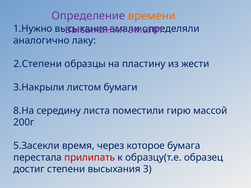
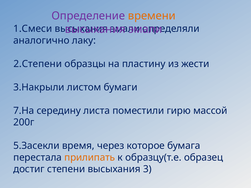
1.Нужно: 1.Нужно -> 1.Смеси
8.На: 8.На -> 7.На
прилипать colour: red -> orange
